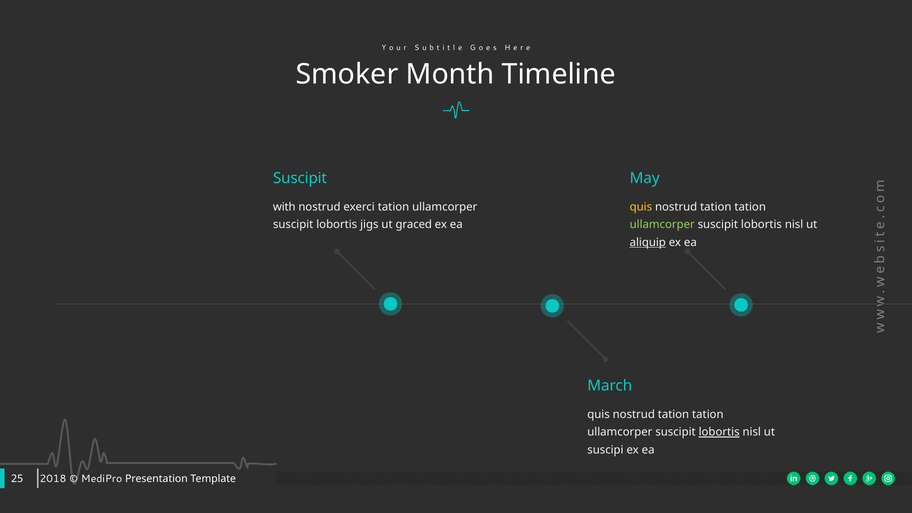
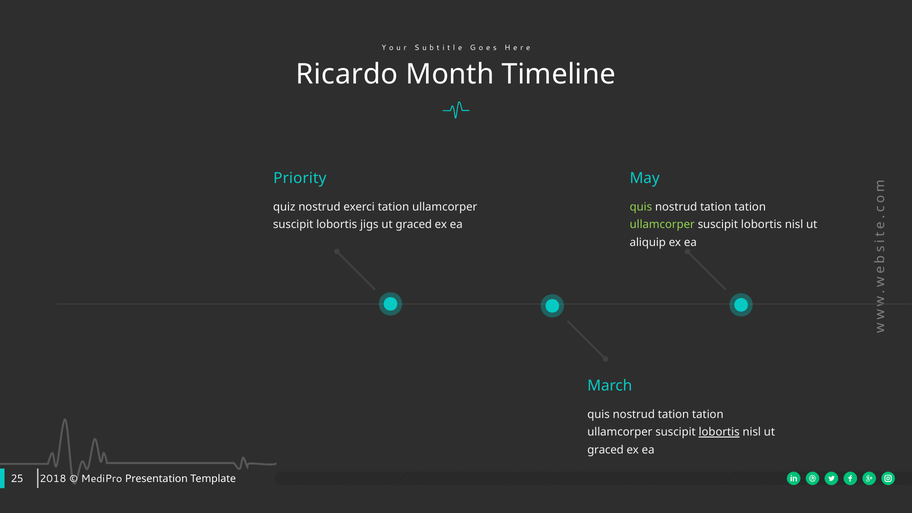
Smoker: Smoker -> Ricardo
Suscipit at (300, 178): Suscipit -> Priority
with: with -> quiz
quis at (641, 207) colour: yellow -> light green
aliquip underline: present -> none
suscipi at (605, 450): suscipi -> graced
